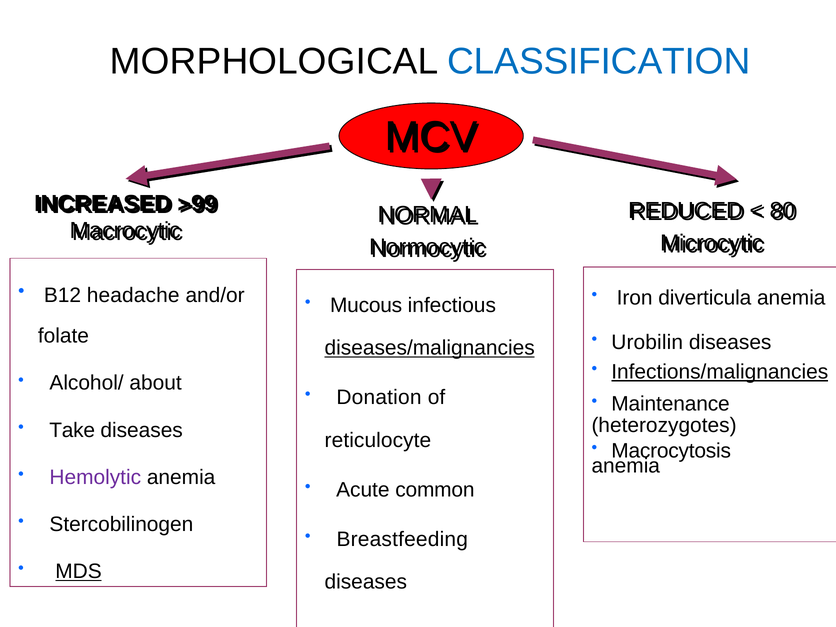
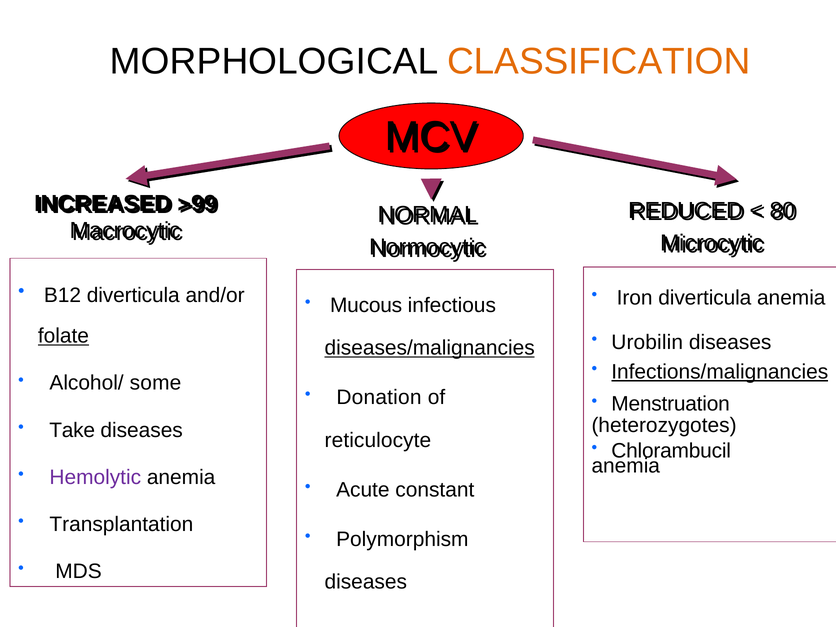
CLASSIFICATION colour: blue -> orange
B12 headache: headache -> diverticula
folate underline: none -> present
about: about -> some
Maintenance: Maintenance -> Menstruation
Macrocytosis: Macrocytosis -> Chlorambucil
common: common -> constant
Stercobilinogen: Stercobilinogen -> Transplantation
Breastfeeding: Breastfeeding -> Polymorphism
MDS underline: present -> none
